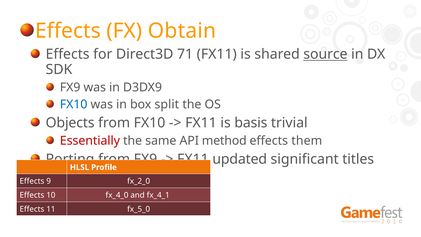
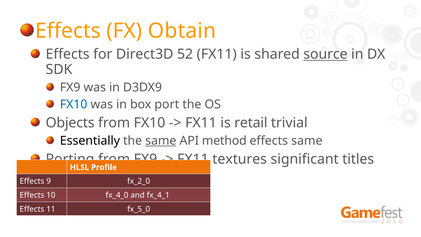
71: 71 -> 52
split: split -> port
basis: basis -> retail
Essentially colour: red -> black
same at (161, 141) underline: none -> present
effects them: them -> same
updated: updated -> textures
